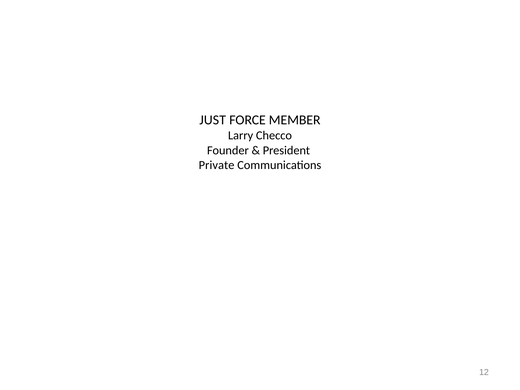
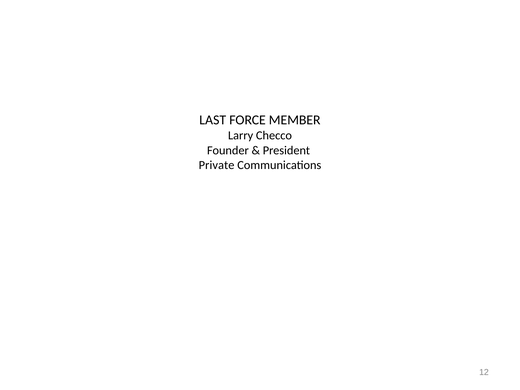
JUST: JUST -> LAST
